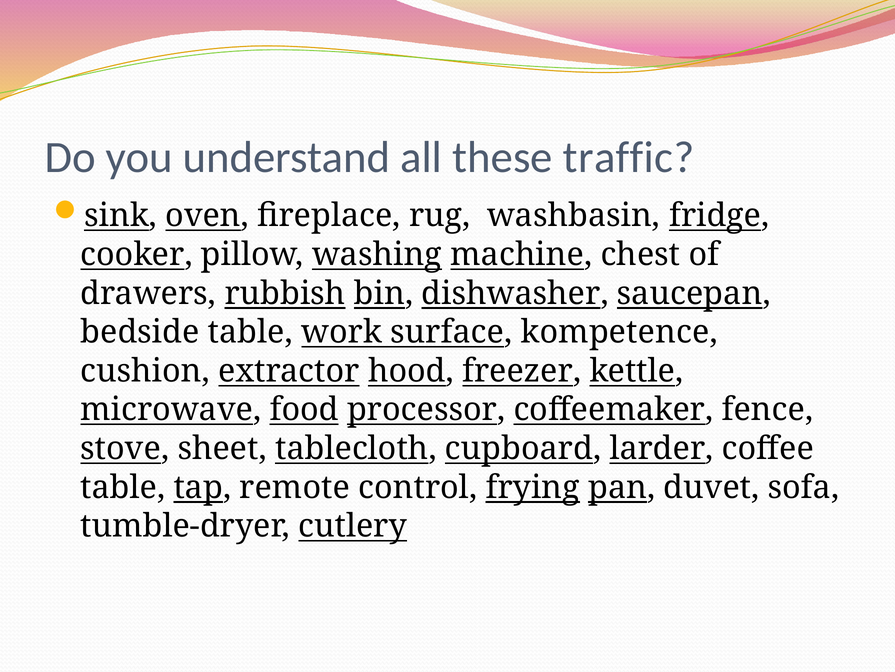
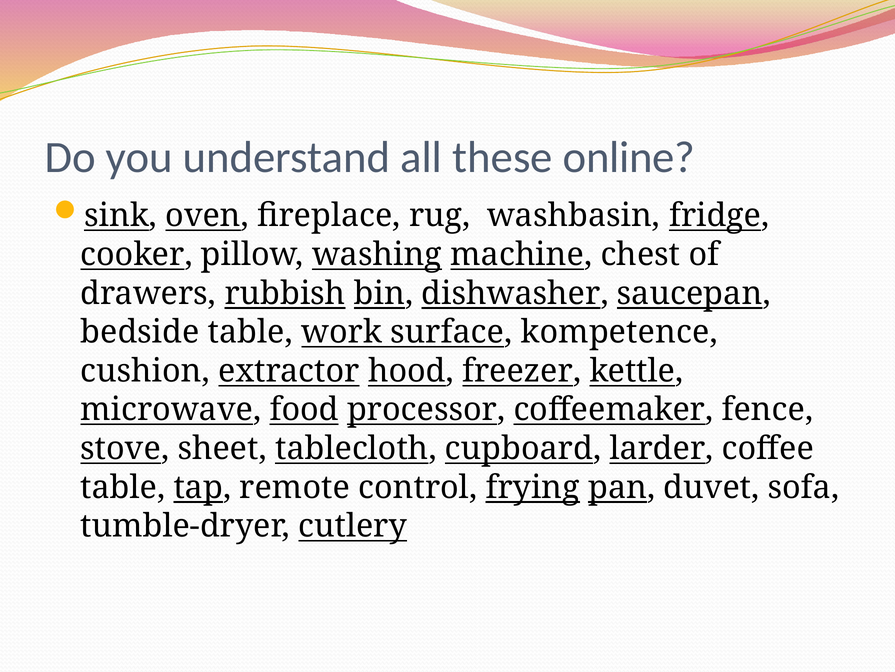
traffic: traffic -> online
